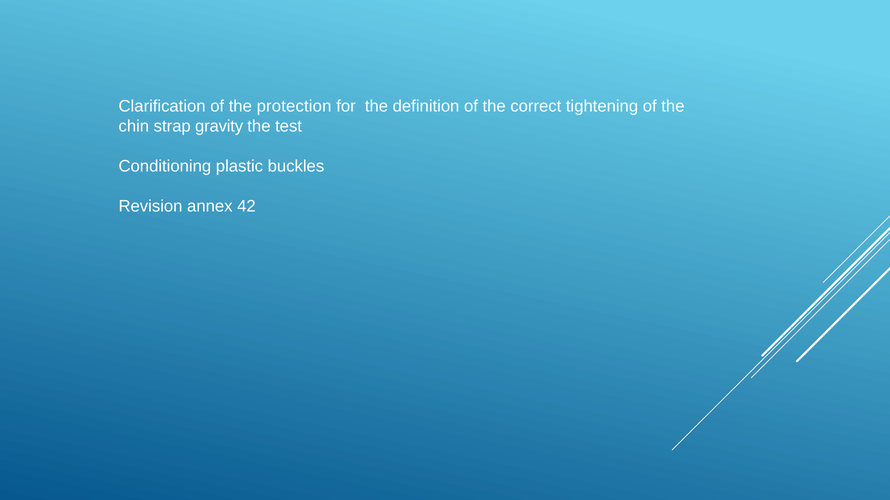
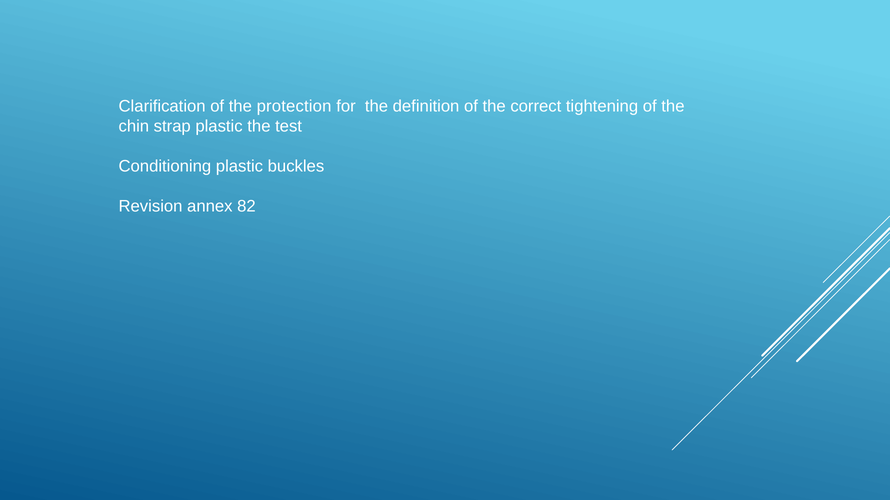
strap gravity: gravity -> plastic
42: 42 -> 82
